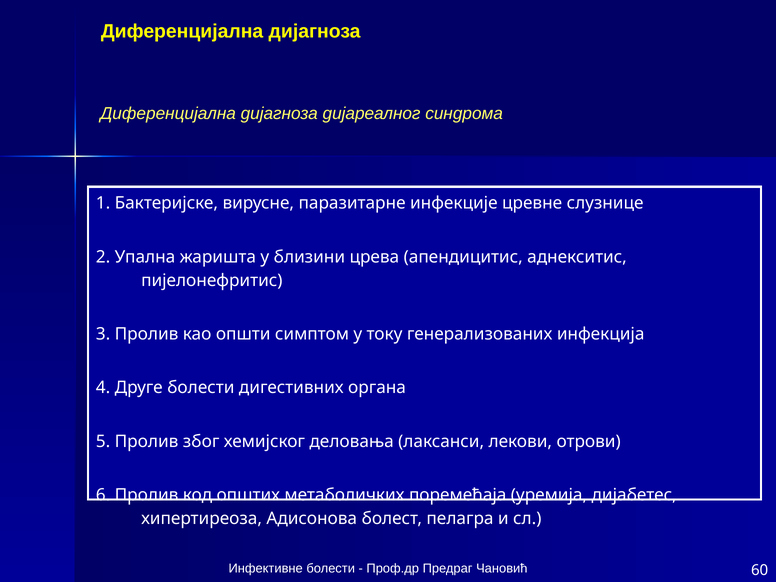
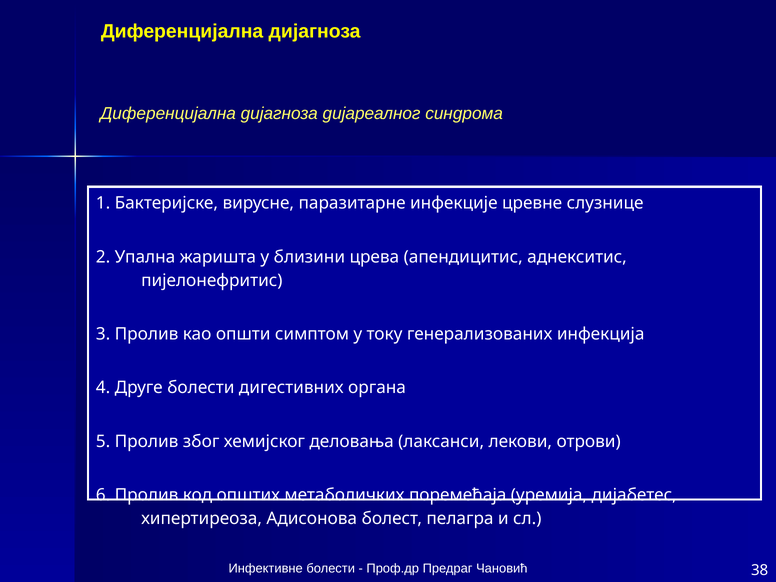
60: 60 -> 38
